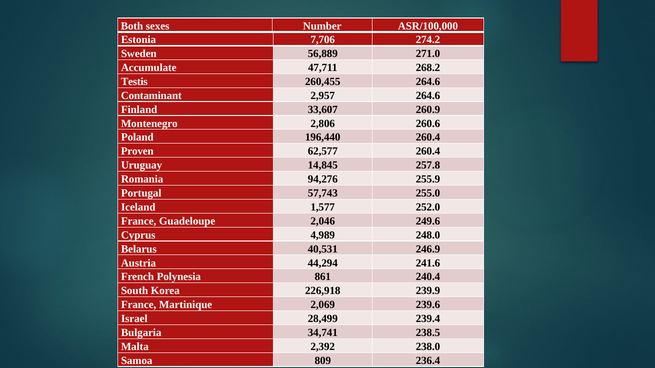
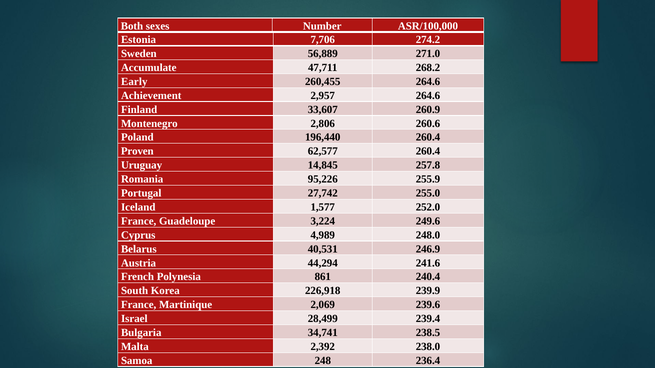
Testis: Testis -> Early
Contaminant: Contaminant -> Achievement
94,276: 94,276 -> 95,226
57,743: 57,743 -> 27,742
2,046: 2,046 -> 3,224
809: 809 -> 248
